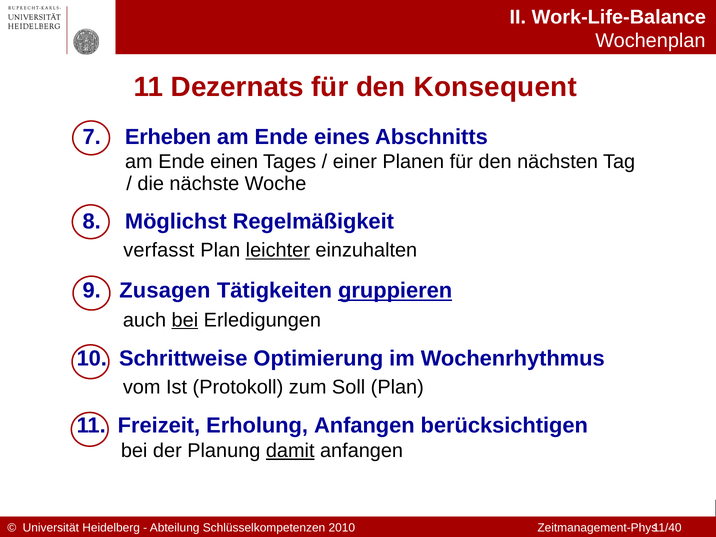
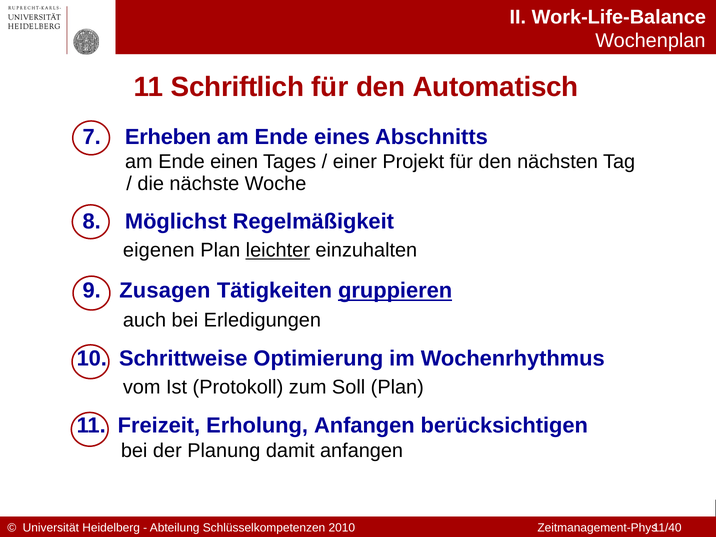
Dezernats: Dezernats -> Schriftlich
Konsequent: Konsequent -> Automatisch
Planen: Planen -> Projekt
verfasst: verfasst -> eigenen
bei at (185, 320) underline: present -> none
damit underline: present -> none
